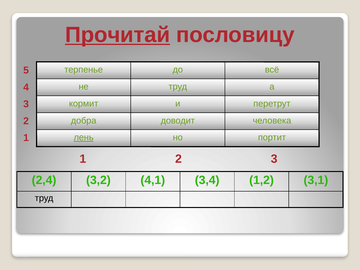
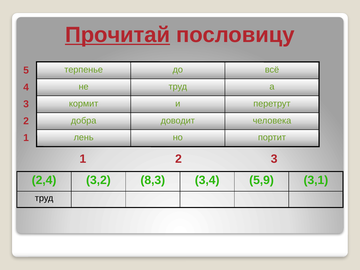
лень underline: present -> none
4,1: 4,1 -> 8,3
1,2: 1,2 -> 5,9
